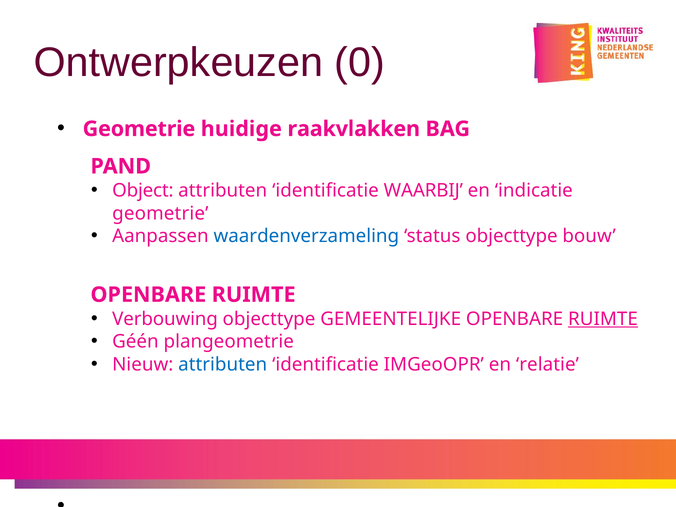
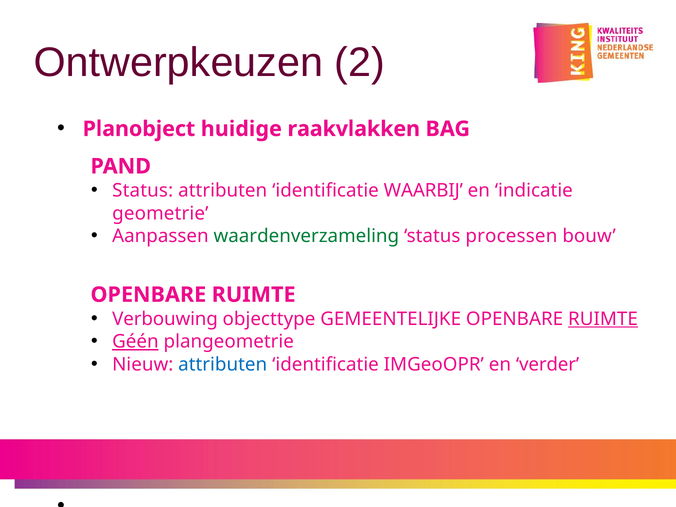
0: 0 -> 2
Geometrie at (139, 129): Geometrie -> Planobject
Object at (143, 191): Object -> Status
waardenverzameling colour: blue -> green
status objecttype: objecttype -> processen
Géén underline: none -> present
relatie: relatie -> verder
